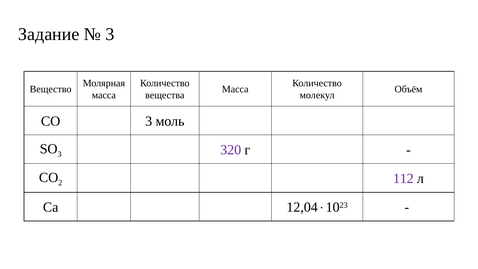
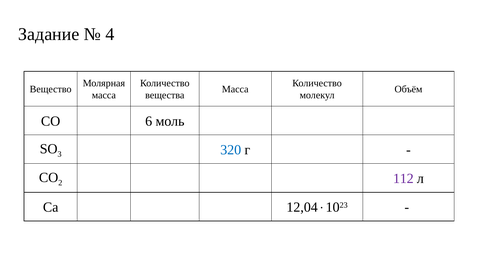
3 at (110, 34): 3 -> 4
СO 3: 3 -> 6
320 colour: purple -> blue
